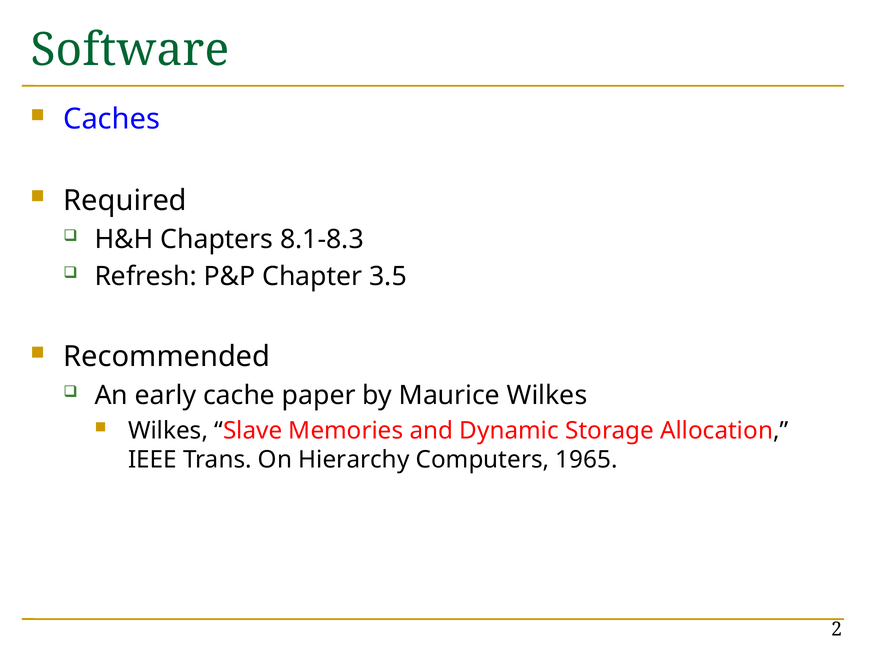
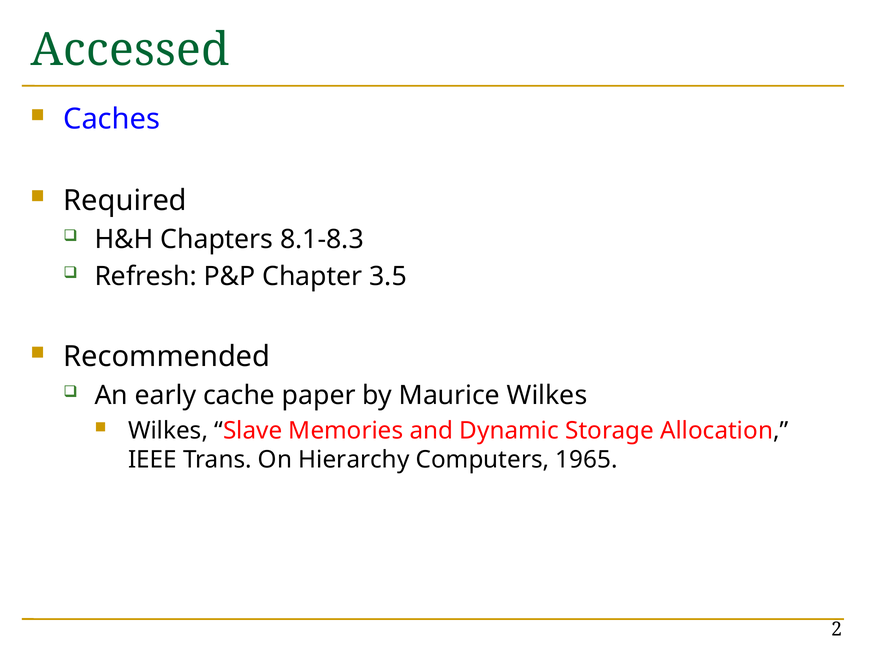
Software: Software -> Accessed
